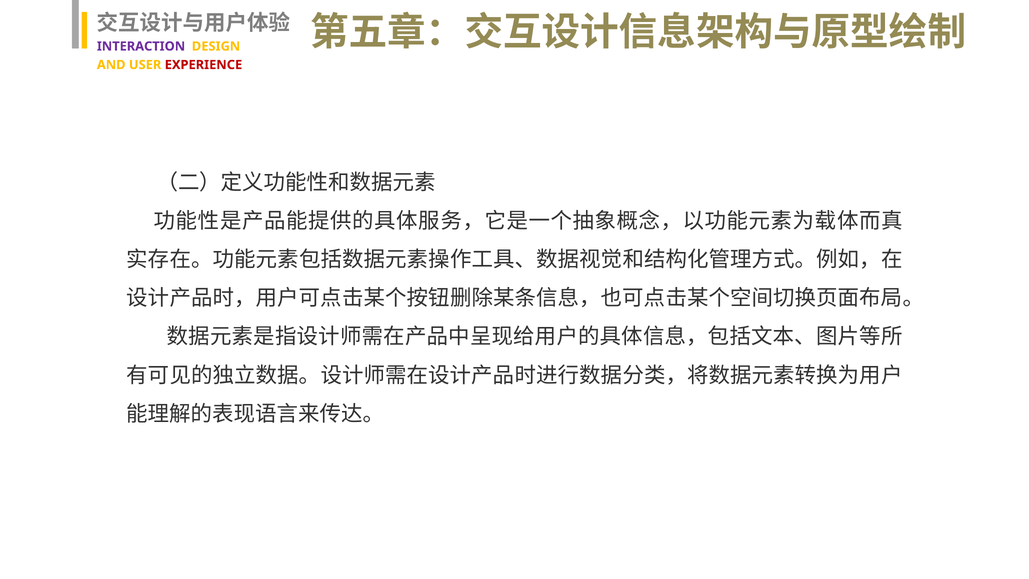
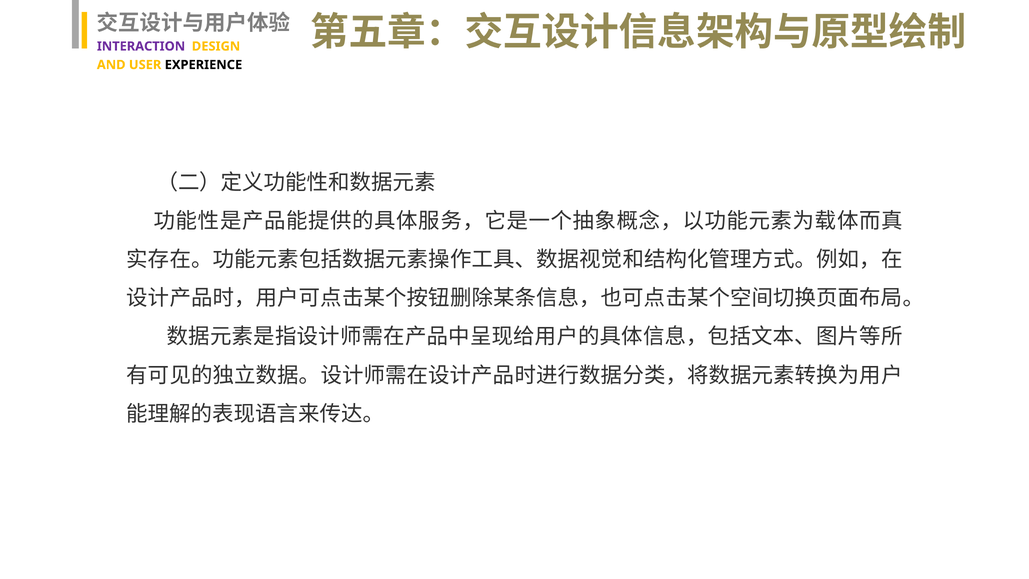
EXPERIENCE colour: red -> black
